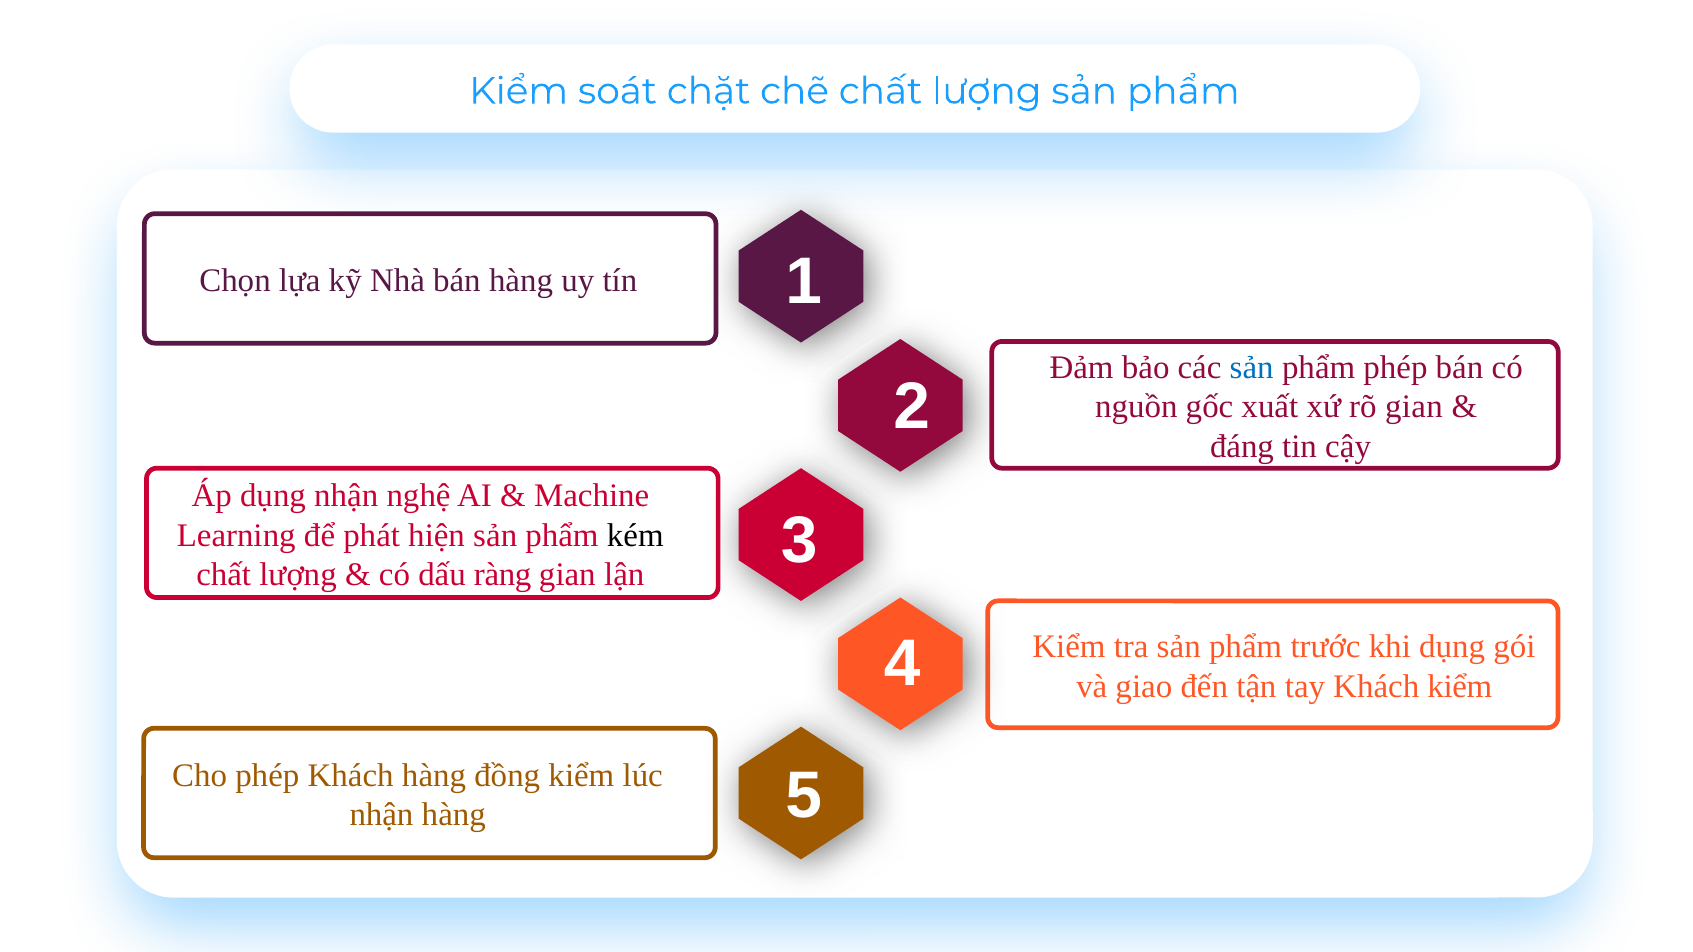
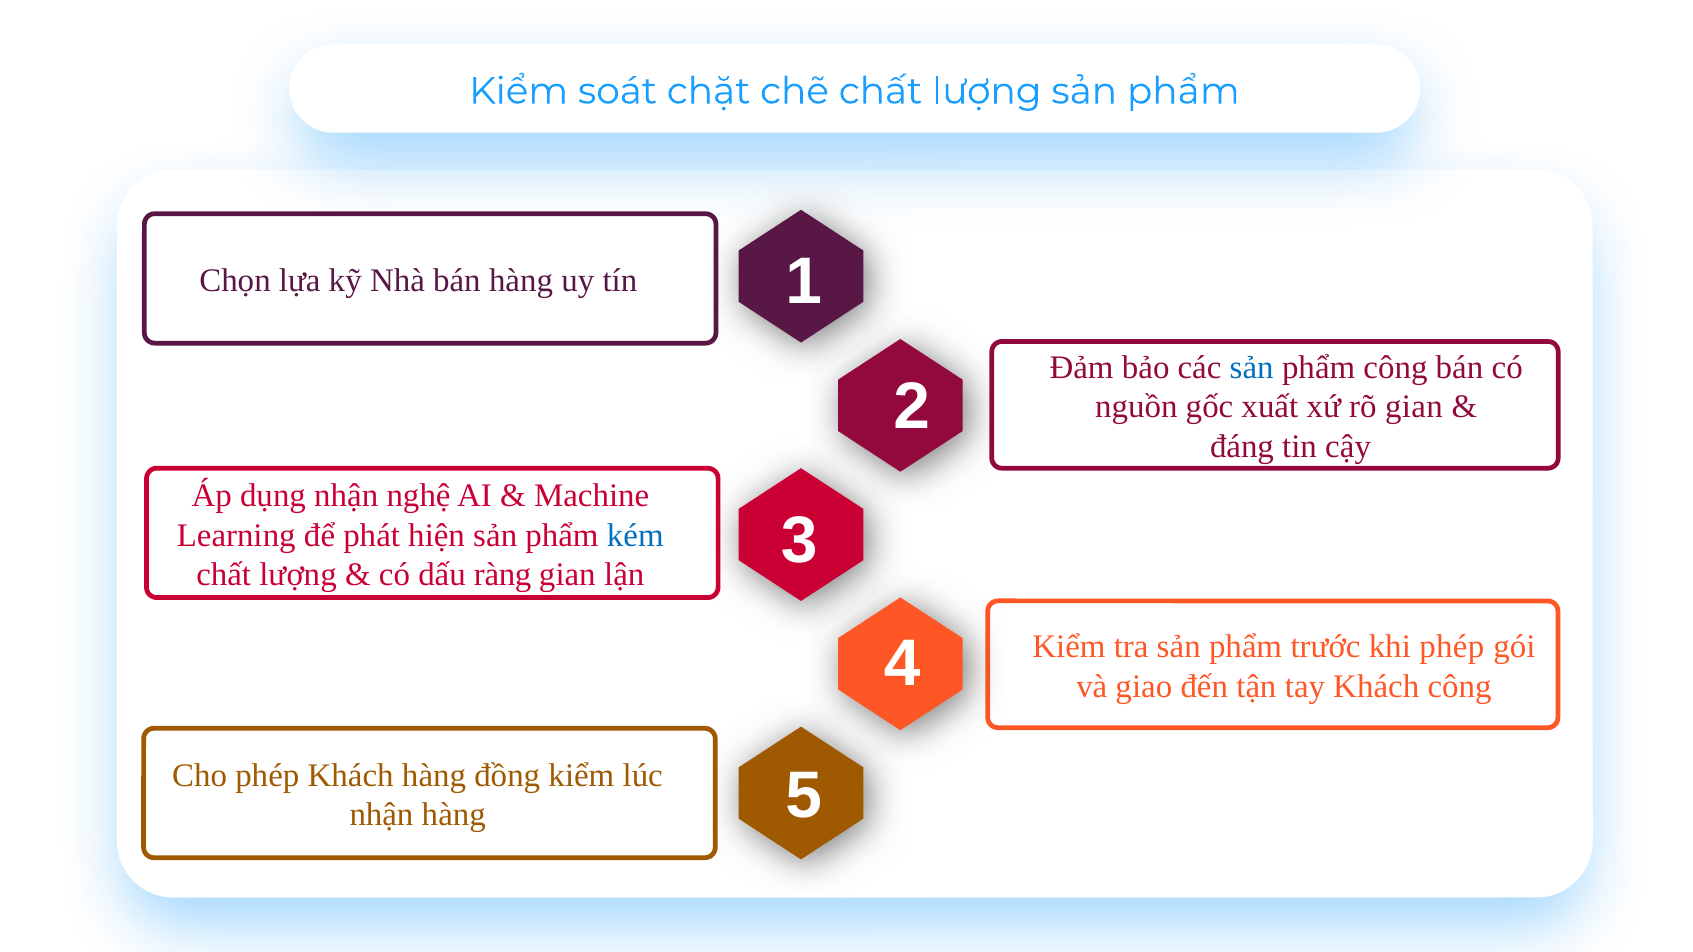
phẩm phép: phép -> công
kém colour: black -> blue
khi dụng: dụng -> phép
Khách kiểm: kiểm -> công
